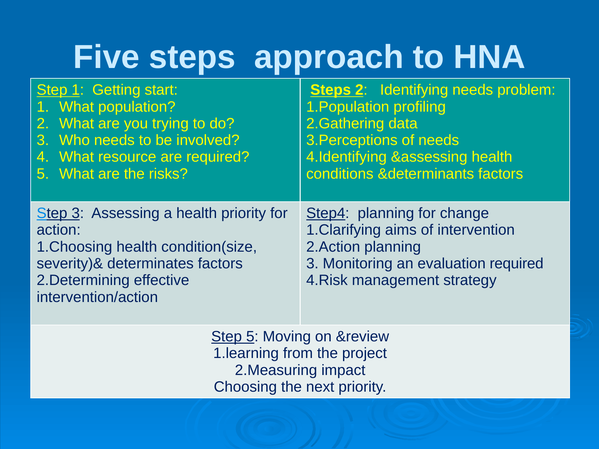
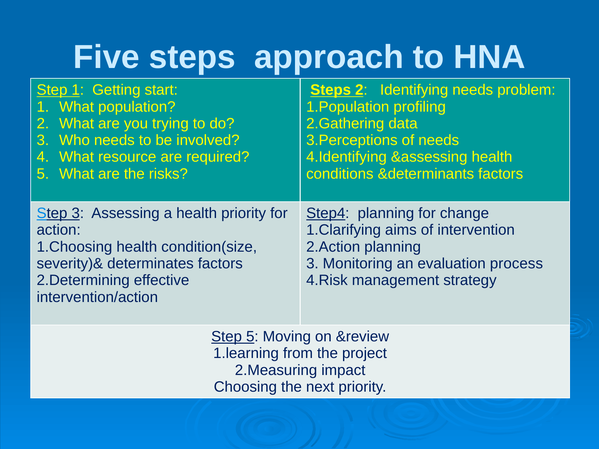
evaluation required: required -> process
